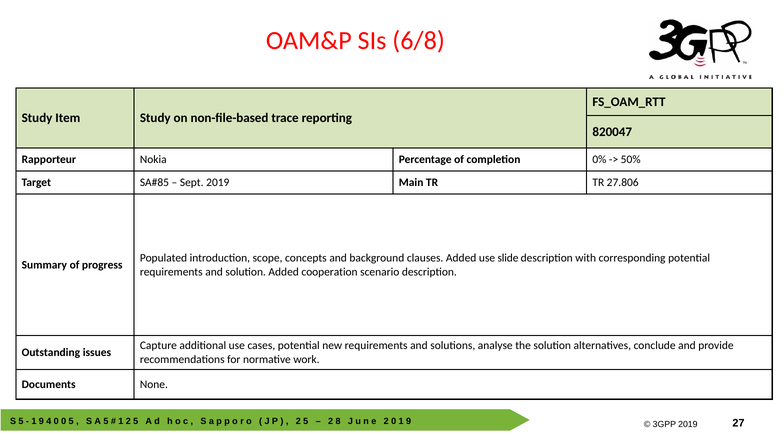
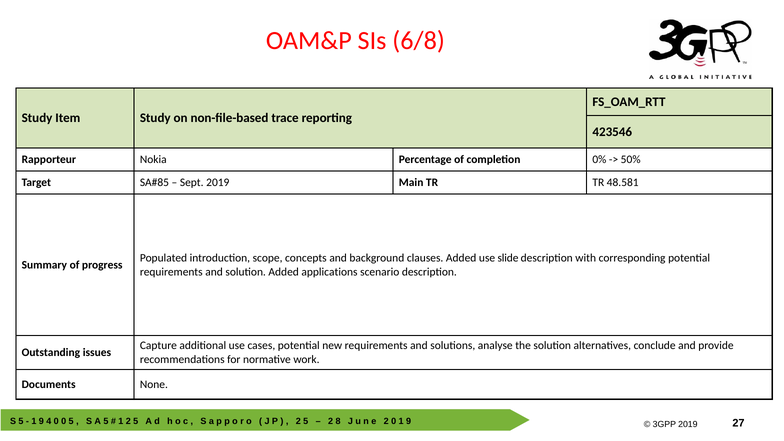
820047: 820047 -> 423546
27.806: 27.806 -> 48.581
cooperation: cooperation -> applications
